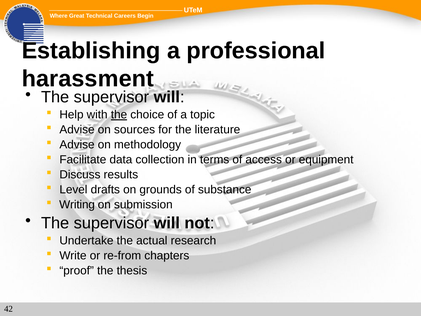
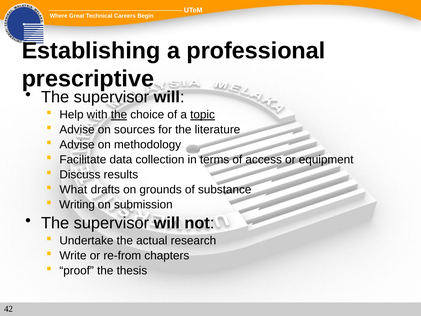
harassment: harassment -> prescriptive
topic underline: none -> present
Level: Level -> What
